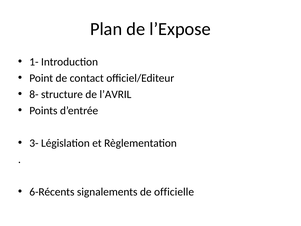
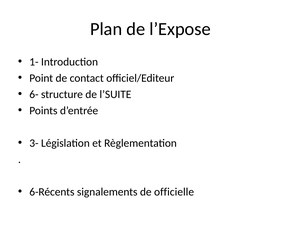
8-: 8- -> 6-
l’AVRIL: l’AVRIL -> l’SUITE
